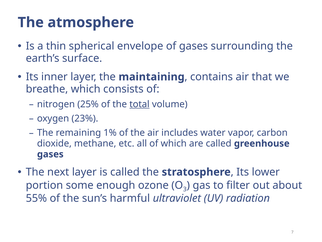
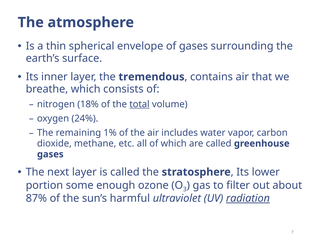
maintaining: maintaining -> tremendous
25%: 25% -> 18%
23%: 23% -> 24%
55%: 55% -> 87%
radiation underline: none -> present
